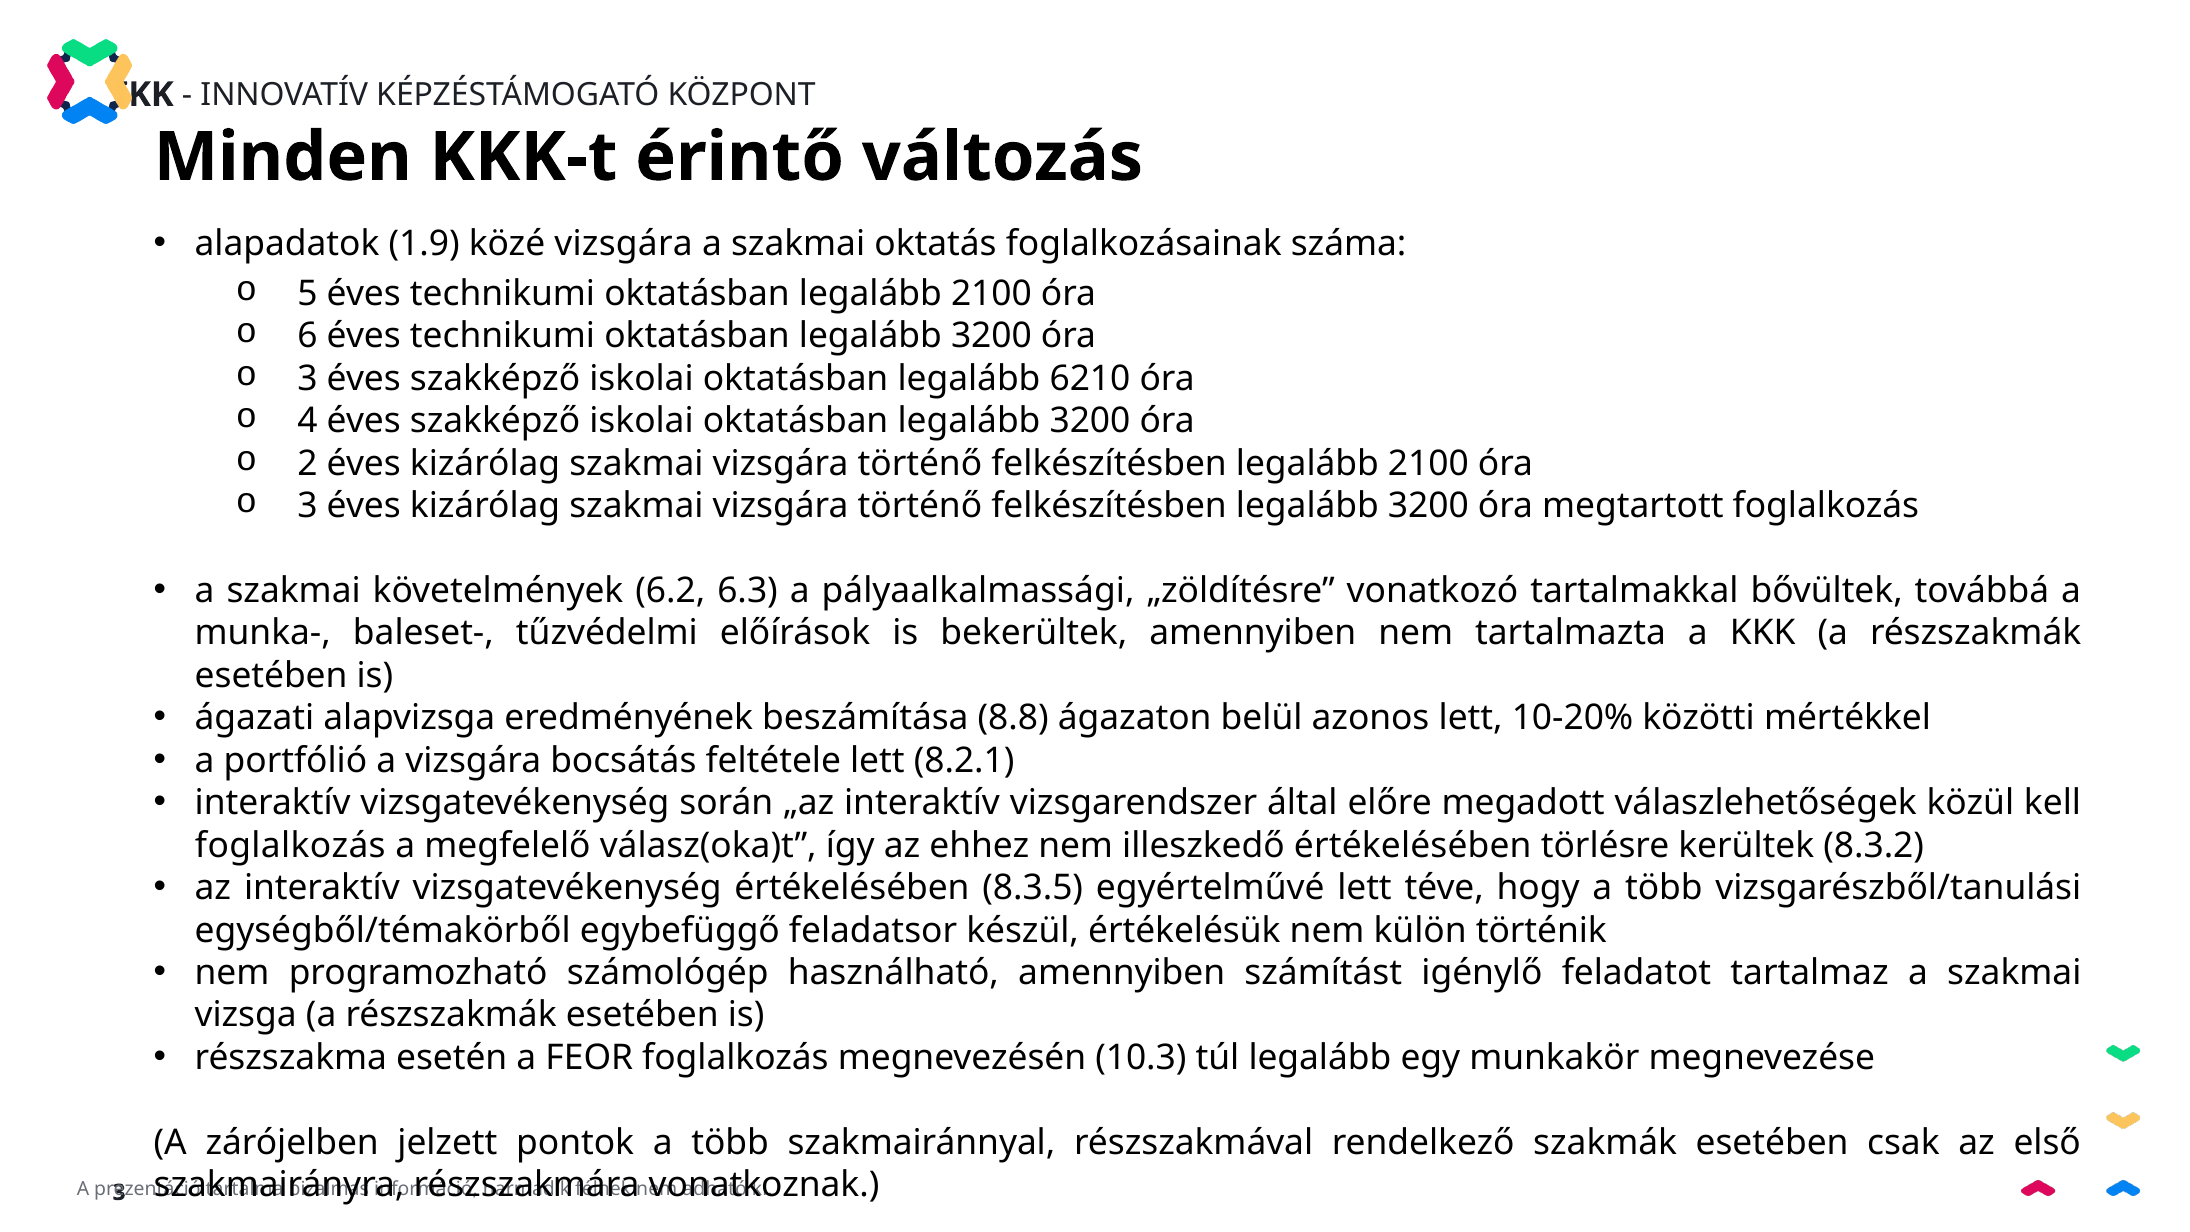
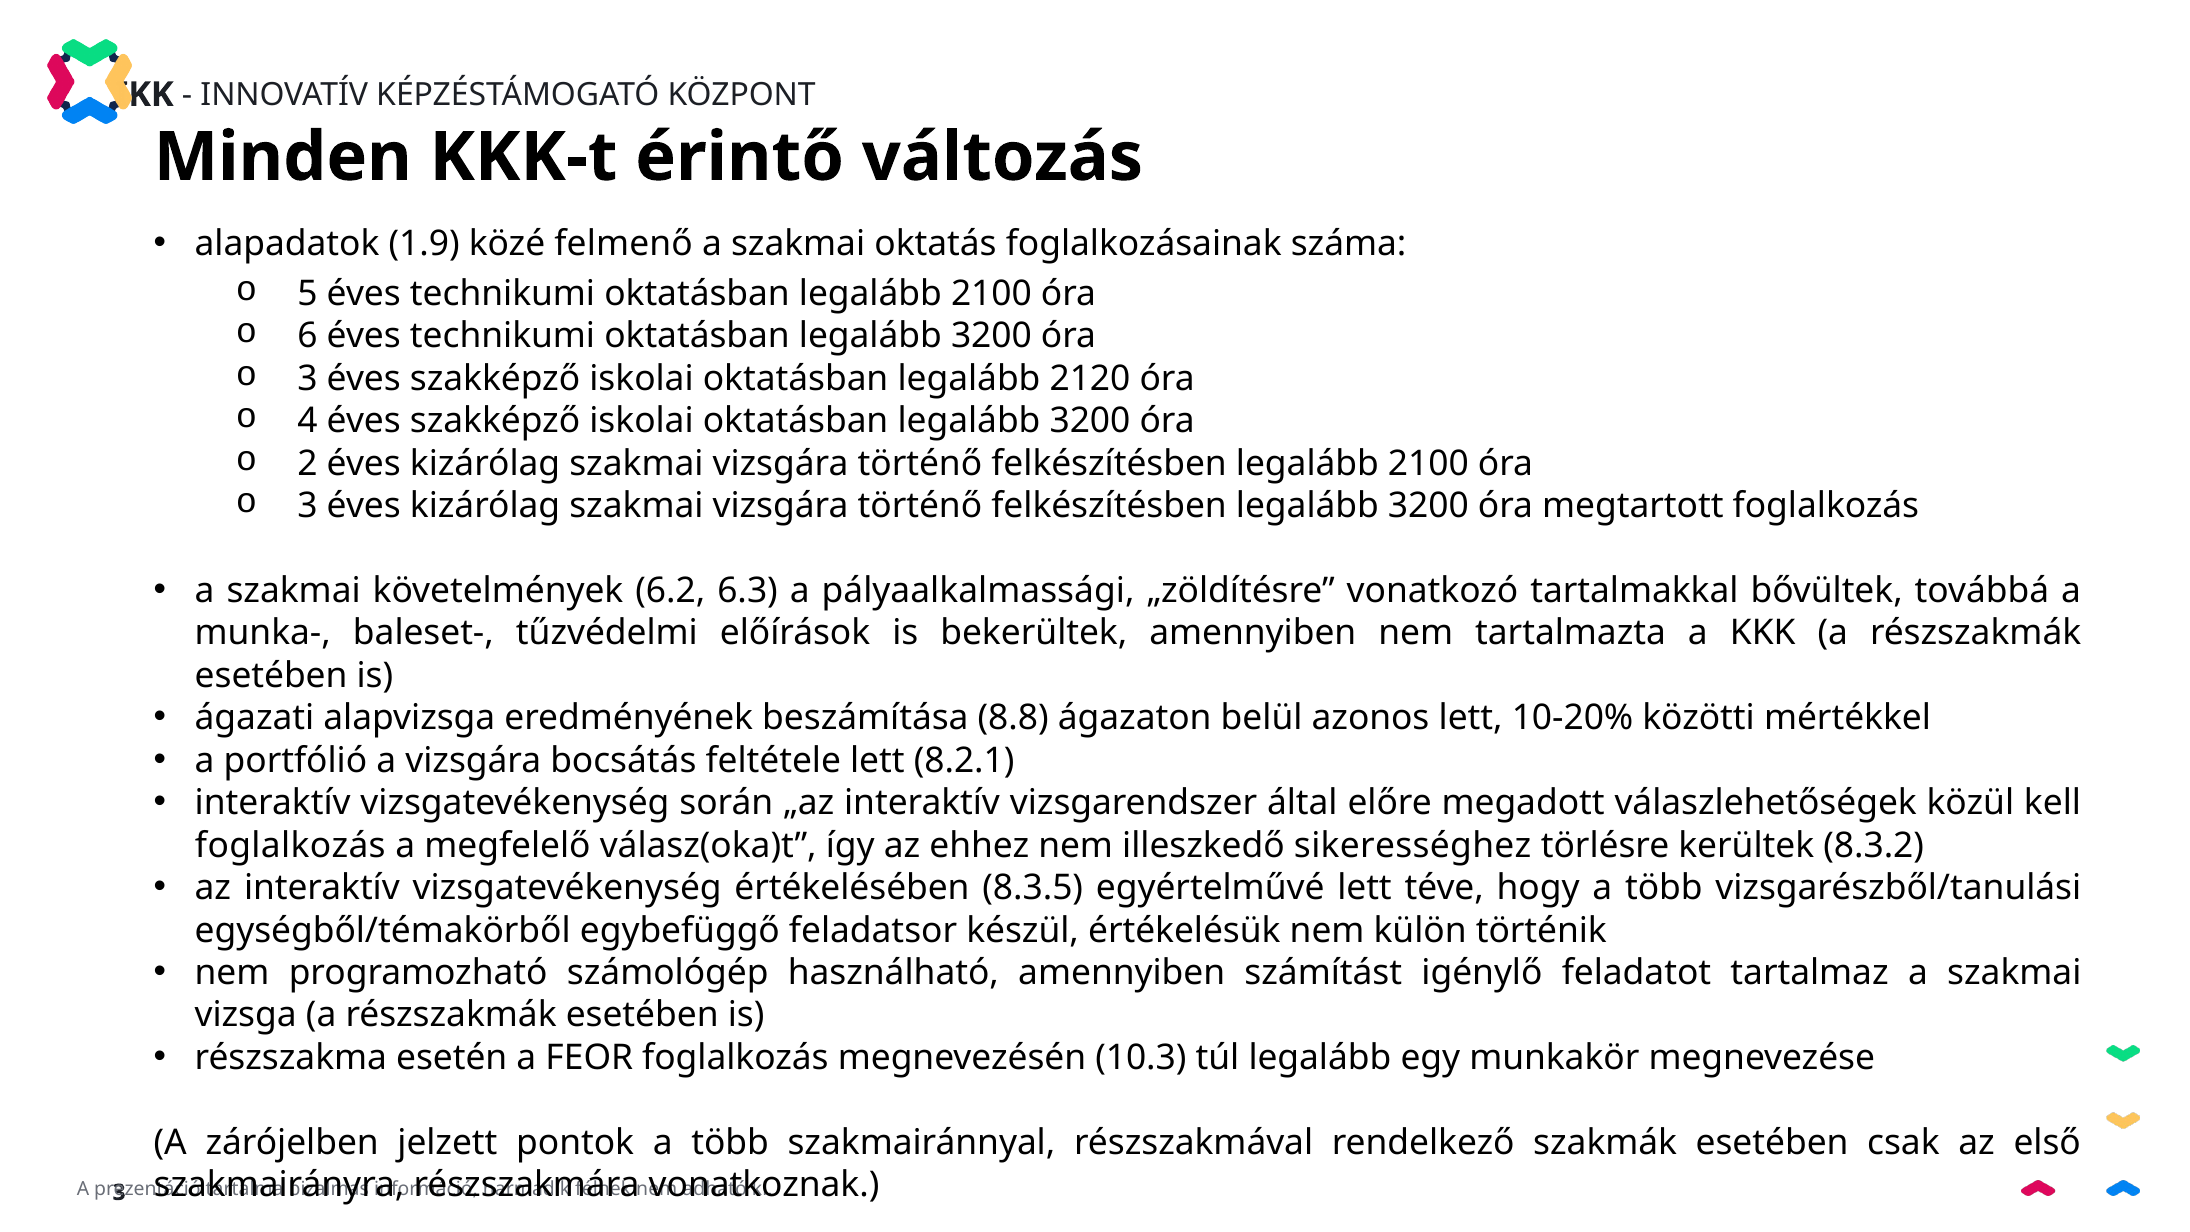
közé vizsgára: vizsgára -> felmenő
6210: 6210 -> 2120
illeszkedő értékelésében: értékelésében -> sikerességhez
